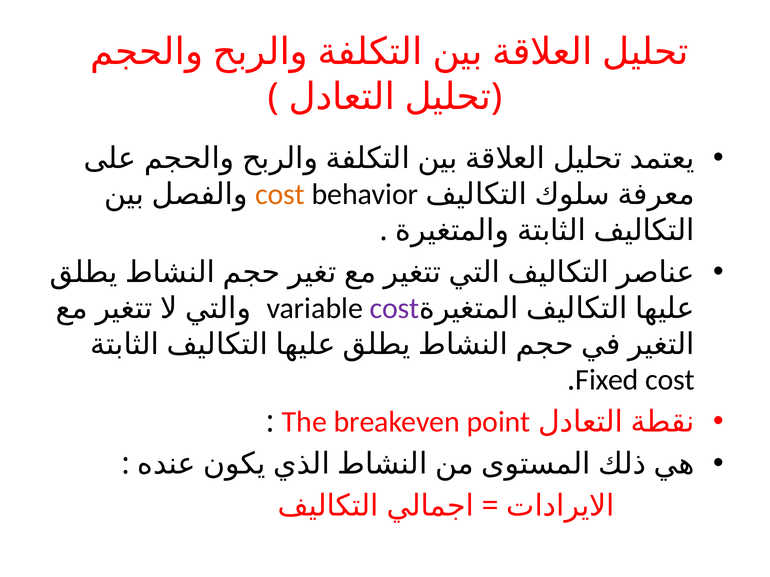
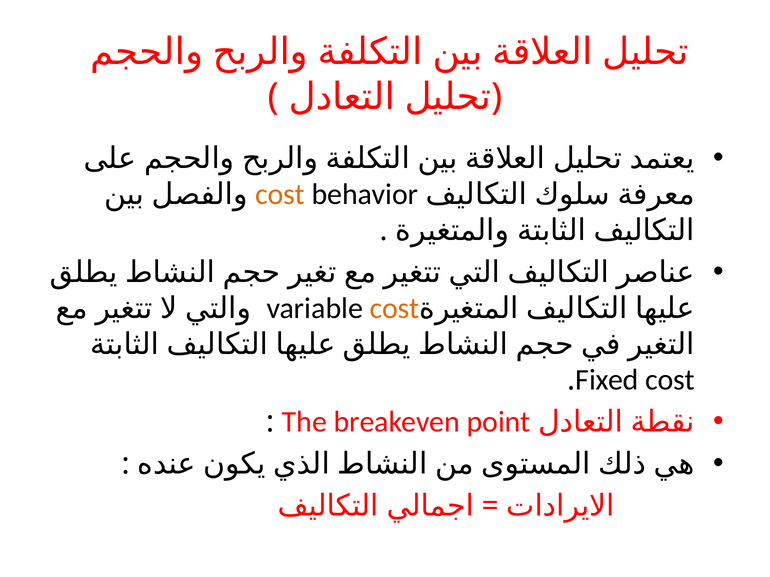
cost at (395, 308) colour: purple -> orange
